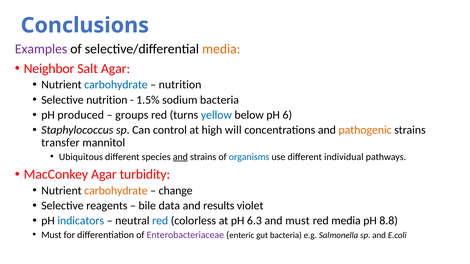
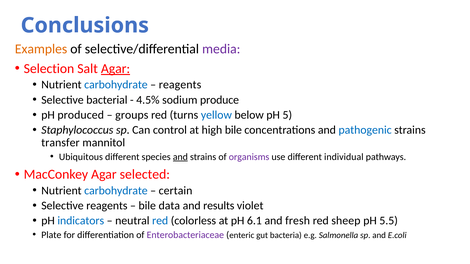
Examples colour: purple -> orange
media at (221, 49) colour: orange -> purple
Neighbor: Neighbor -> Selection
Agar at (116, 69) underline: none -> present
nutrition at (180, 85): nutrition -> reagents
Selective nutrition: nutrition -> bacterial
1.5%: 1.5% -> 4.5%
sodium bacteria: bacteria -> produce
6: 6 -> 5
high will: will -> bile
pathogenic colour: orange -> blue
organisms colour: blue -> purple
turbidity: turbidity -> selected
carbohydrate at (116, 191) colour: orange -> blue
change: change -> certain
6.3: 6.3 -> 6.1
and must: must -> fresh
red media: media -> sheep
8.8: 8.8 -> 5.5
Must at (51, 235): Must -> Plate
